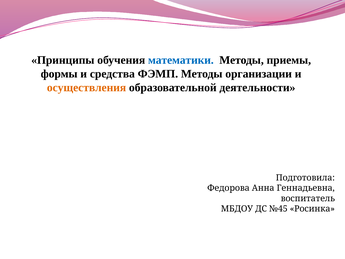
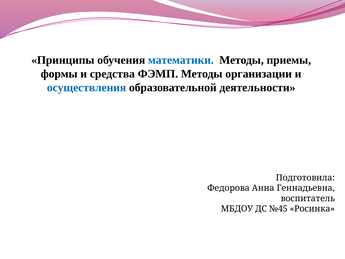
осуществления colour: orange -> blue
